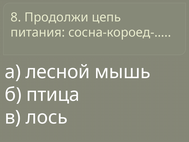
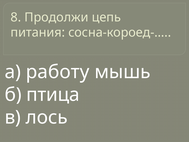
лесной: лесной -> работу
